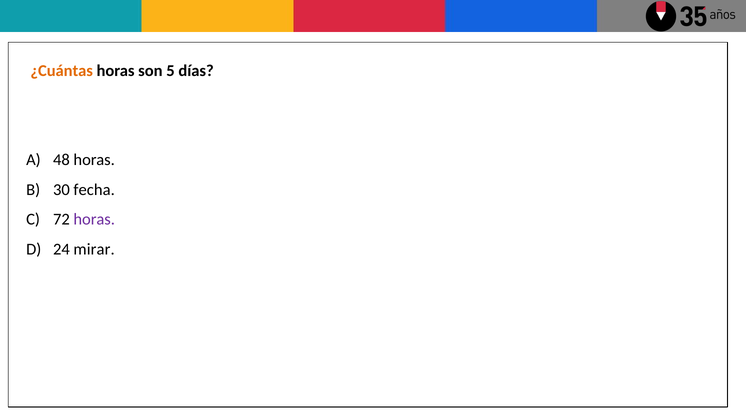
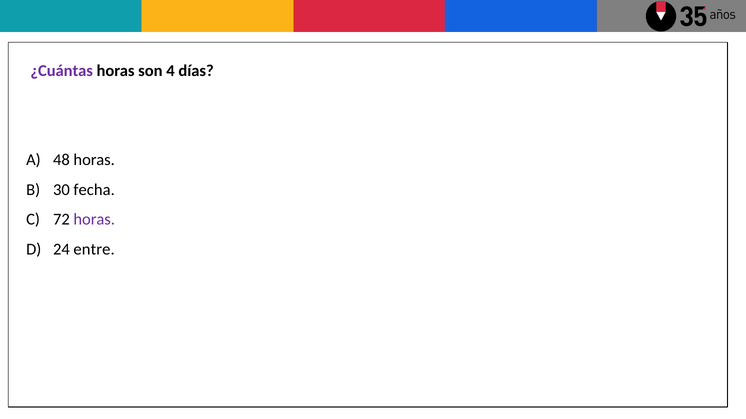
¿Cuántas colour: orange -> purple
5: 5 -> 4
mirar: mirar -> entre
